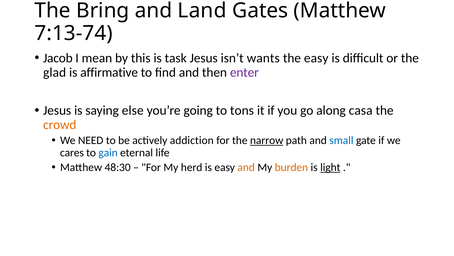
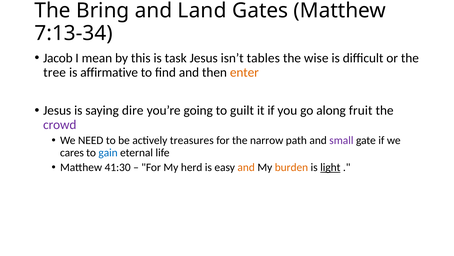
7:13-74: 7:13-74 -> 7:13-34
wants: wants -> tables
the easy: easy -> wise
glad: glad -> tree
enter colour: purple -> orange
else: else -> dire
tons: tons -> guilt
casa: casa -> fruit
crowd colour: orange -> purple
addiction: addiction -> treasures
narrow underline: present -> none
small colour: blue -> purple
48:30: 48:30 -> 41:30
